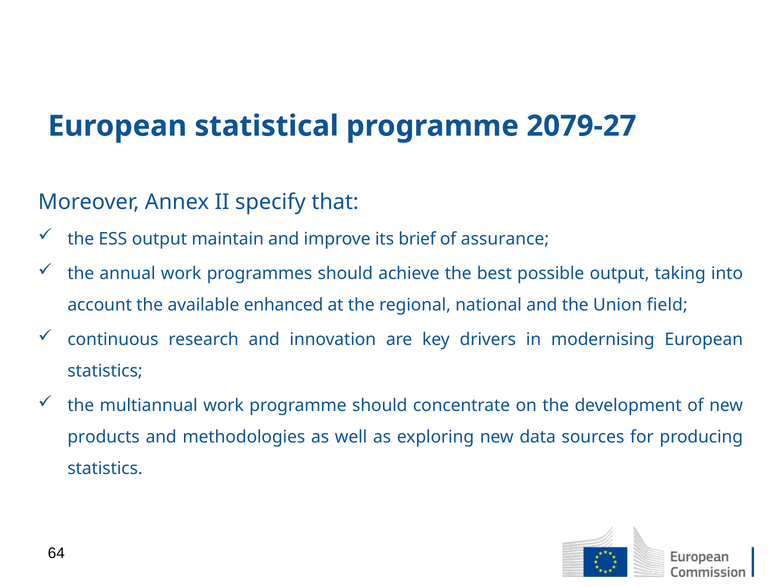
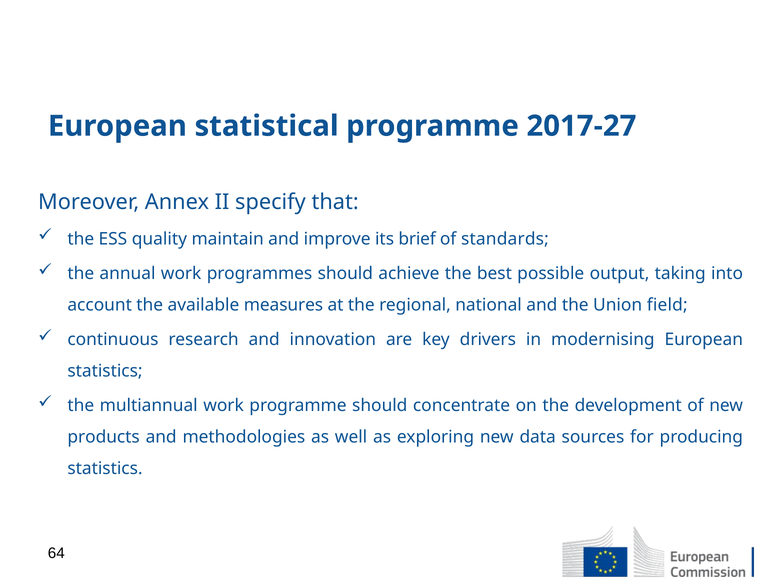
2079-27: 2079-27 -> 2017-27
ESS output: output -> quality
assurance: assurance -> standards
enhanced: enhanced -> measures
